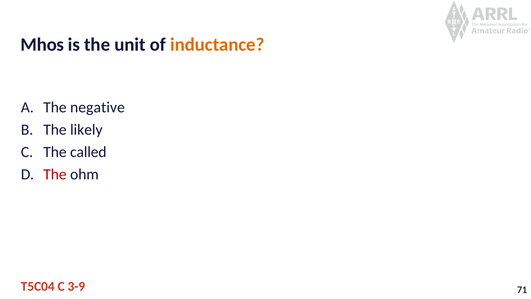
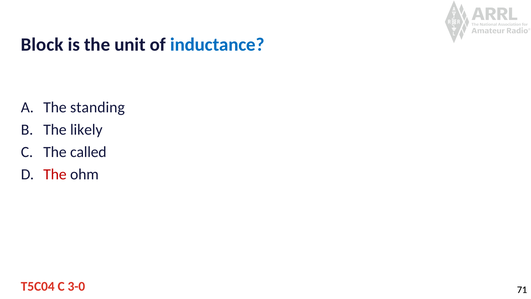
Mhos: Mhos -> Block
inductance colour: orange -> blue
negative: negative -> standing
3-9: 3-9 -> 3-0
